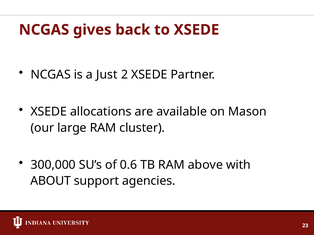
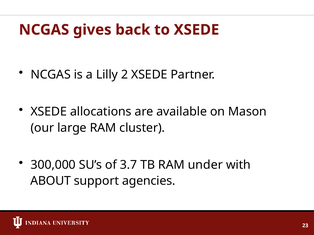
Just: Just -> Lilly
0.6: 0.6 -> 3.7
above: above -> under
